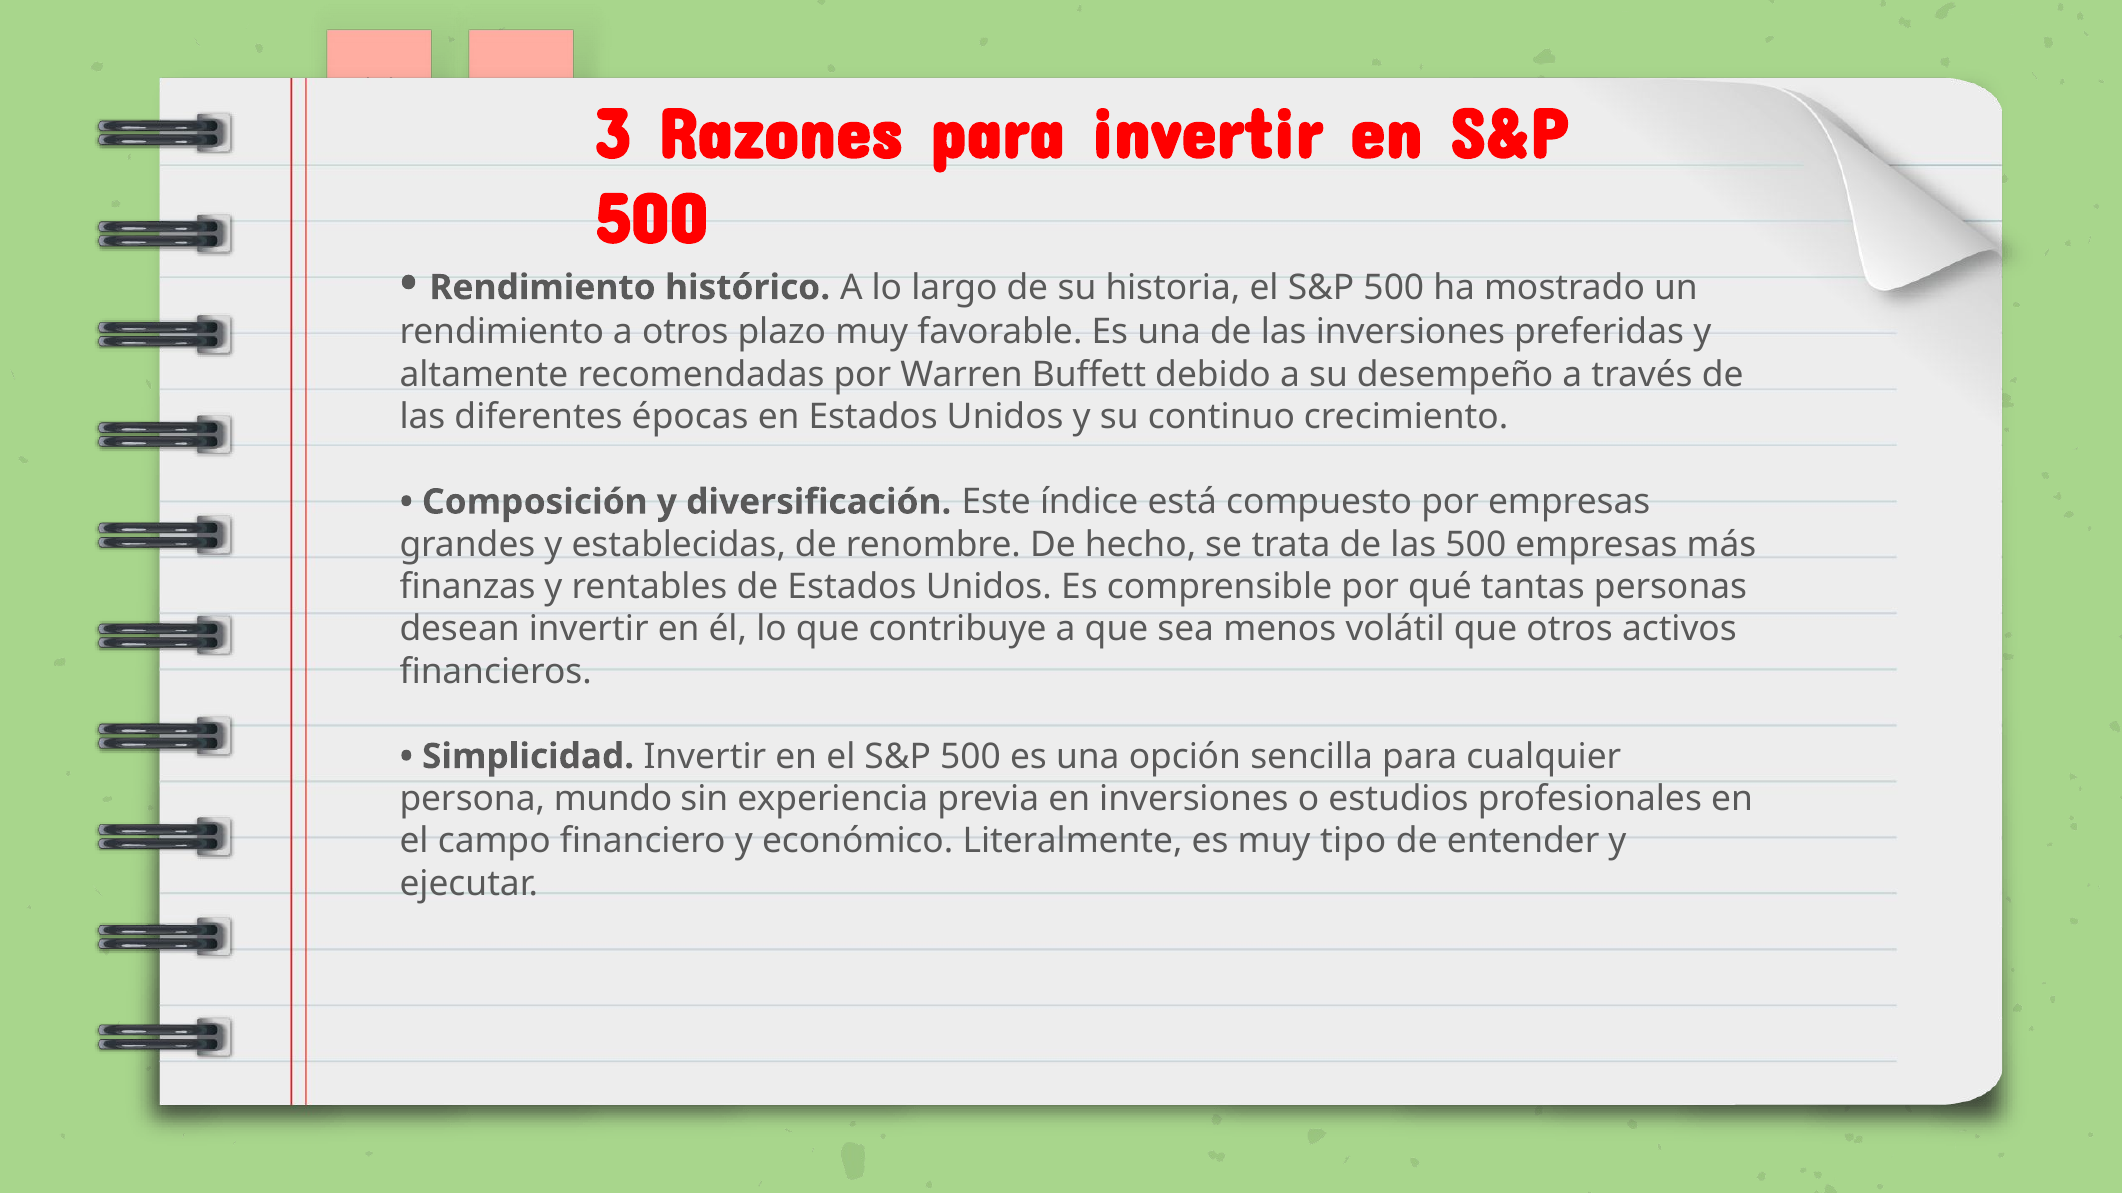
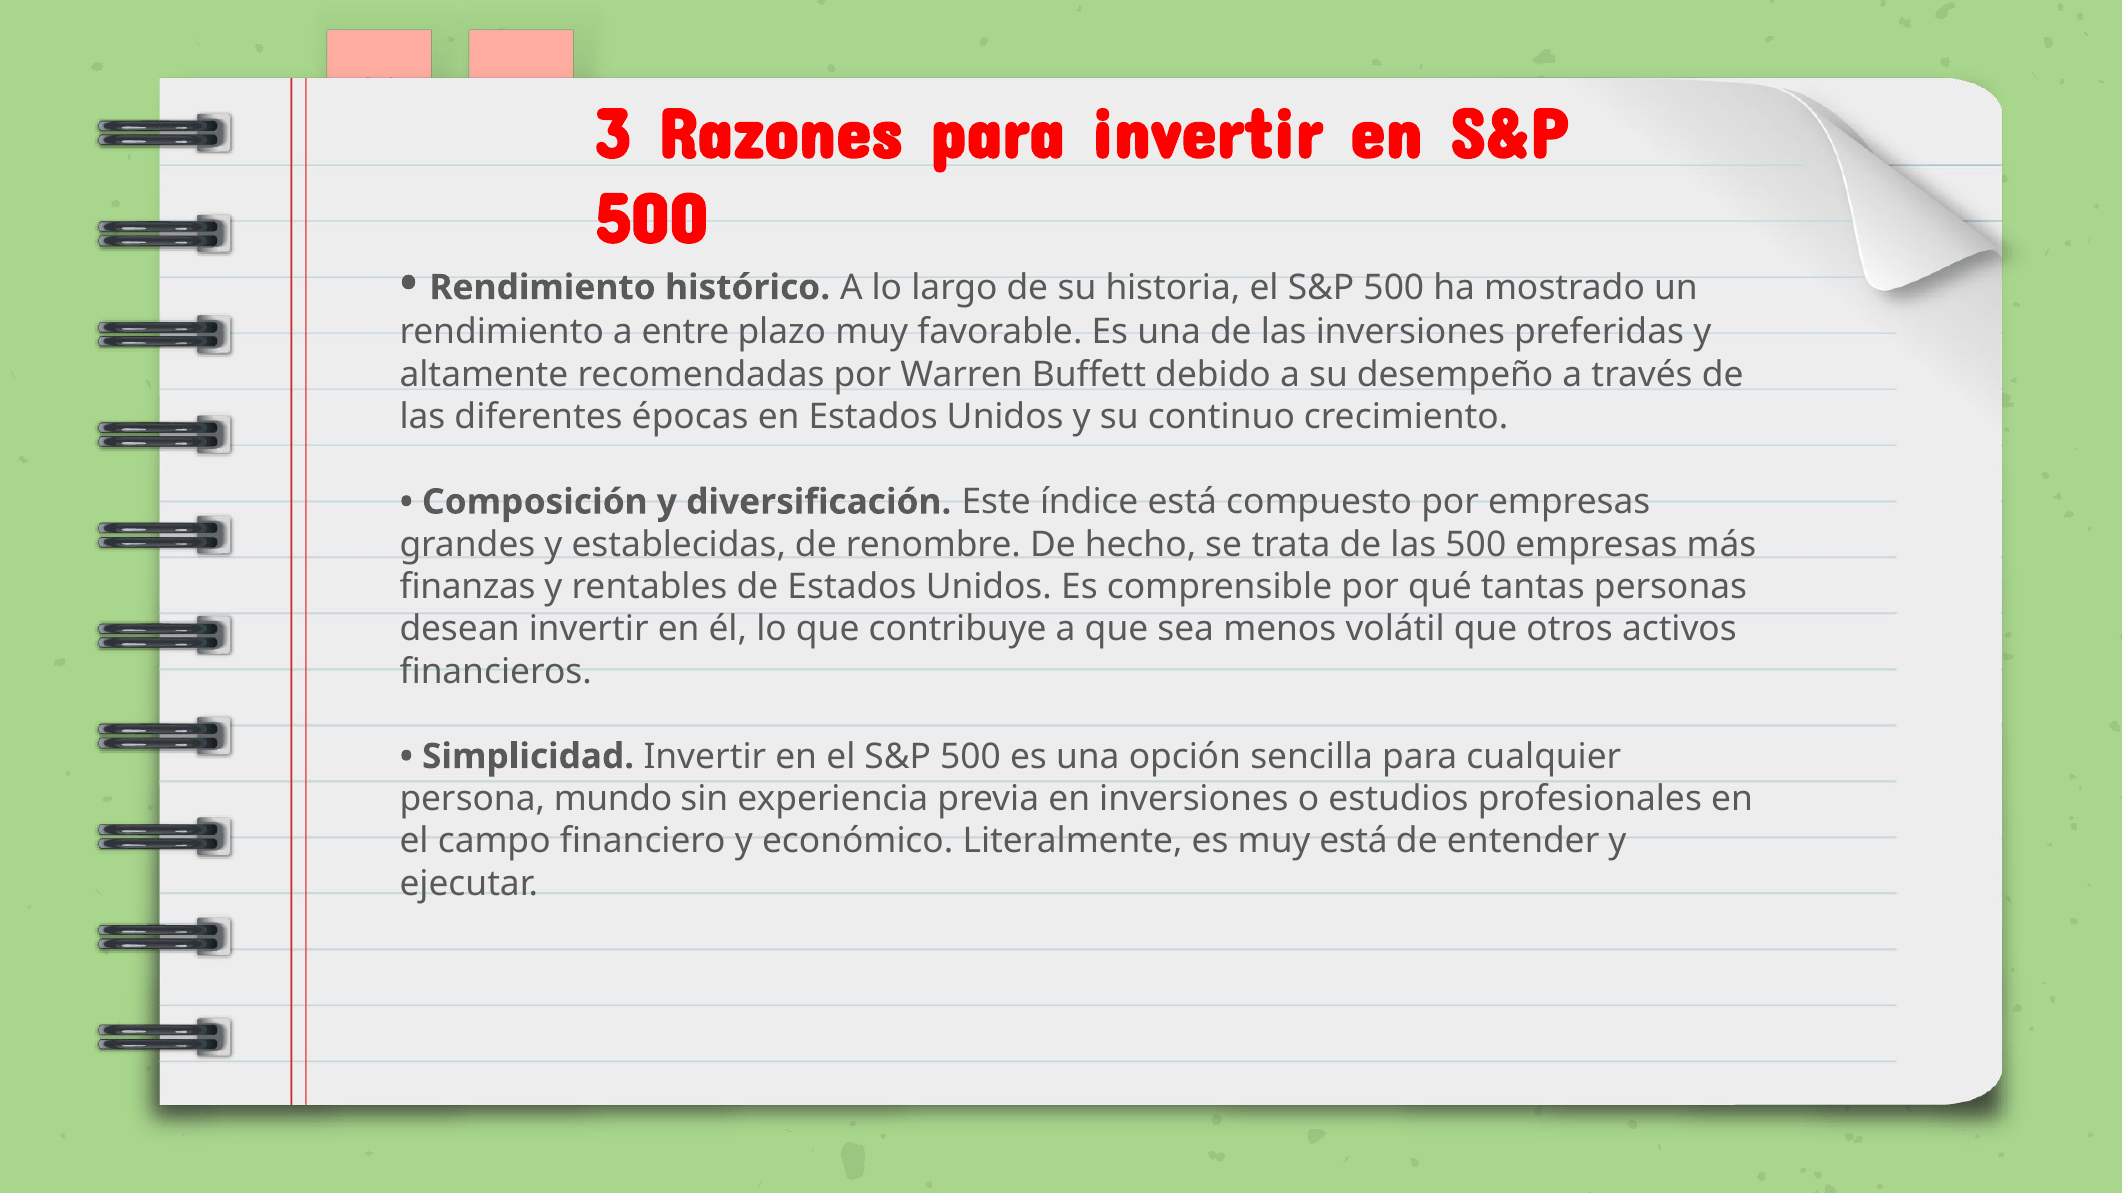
a otros: otros -> entre
muy tipo: tipo -> está
